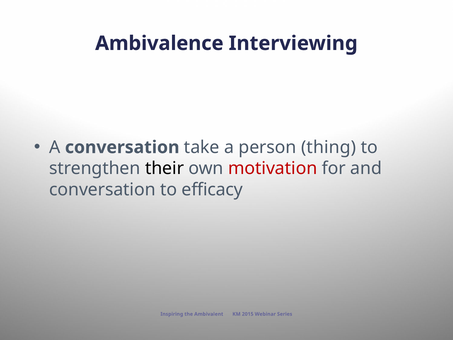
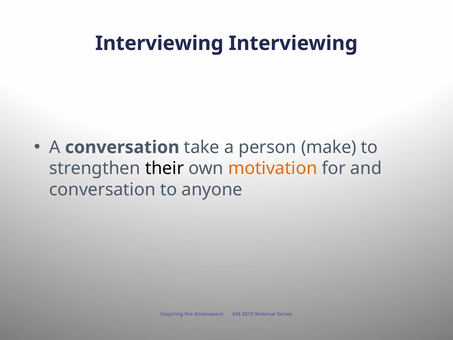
Ambivalence at (159, 43): Ambivalence -> Interviewing
thing: thing -> make
motivation colour: red -> orange
efficacy: efficacy -> anyone
